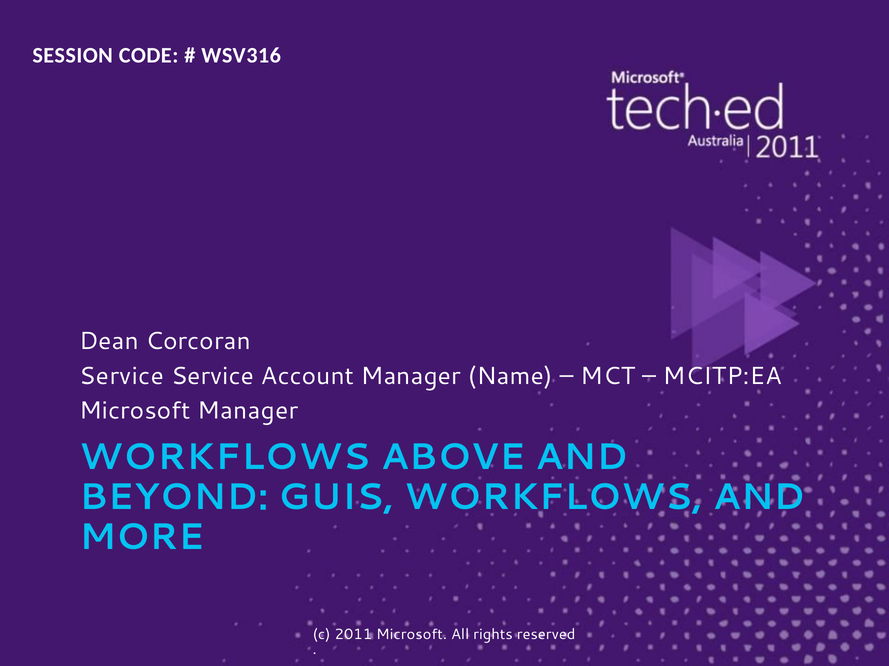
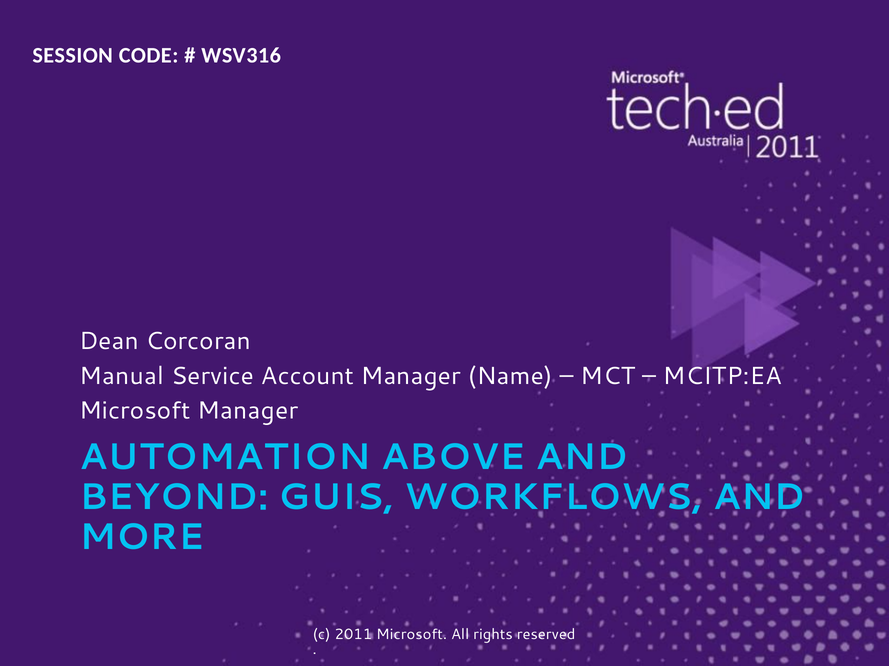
Service at (122, 376): Service -> Manual
WORKFLOWS at (225, 458): WORKFLOWS -> AUTOMATION
